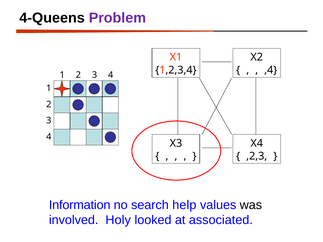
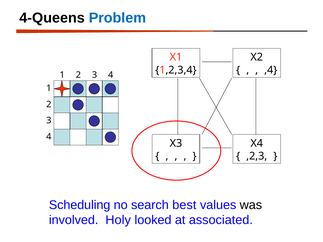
Problem colour: purple -> blue
Information: Information -> Scheduling
help: help -> best
